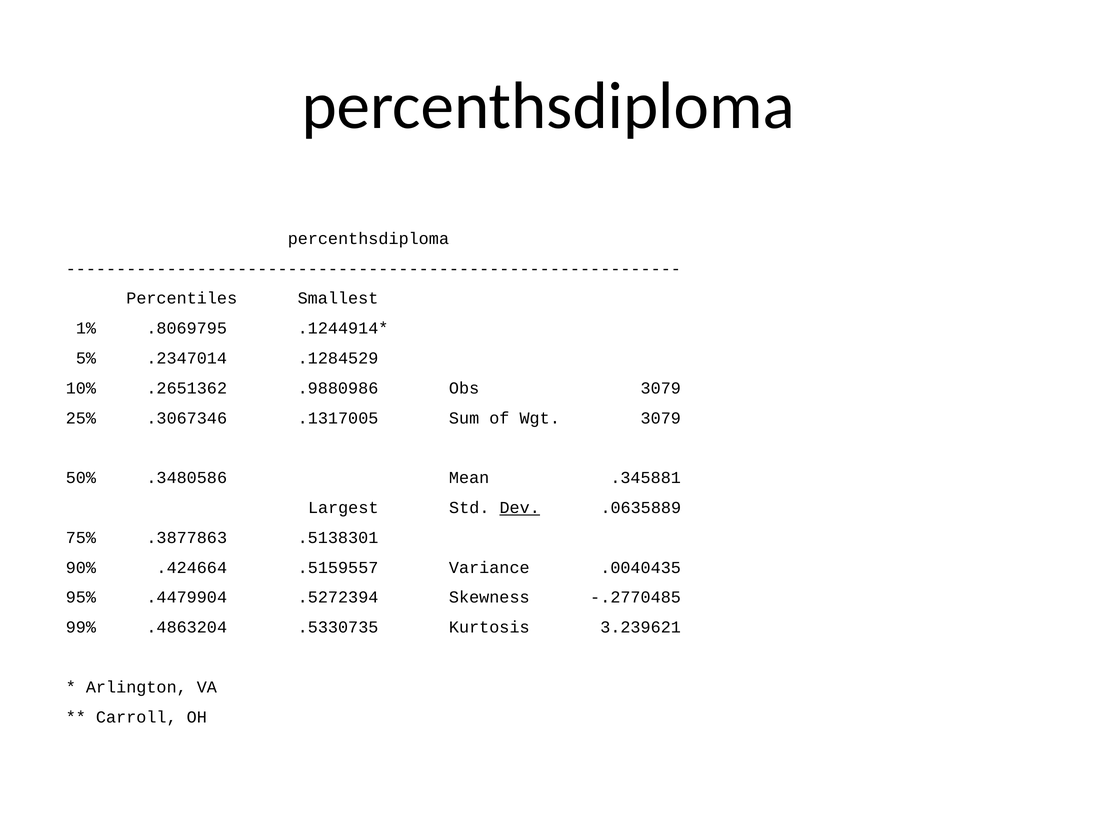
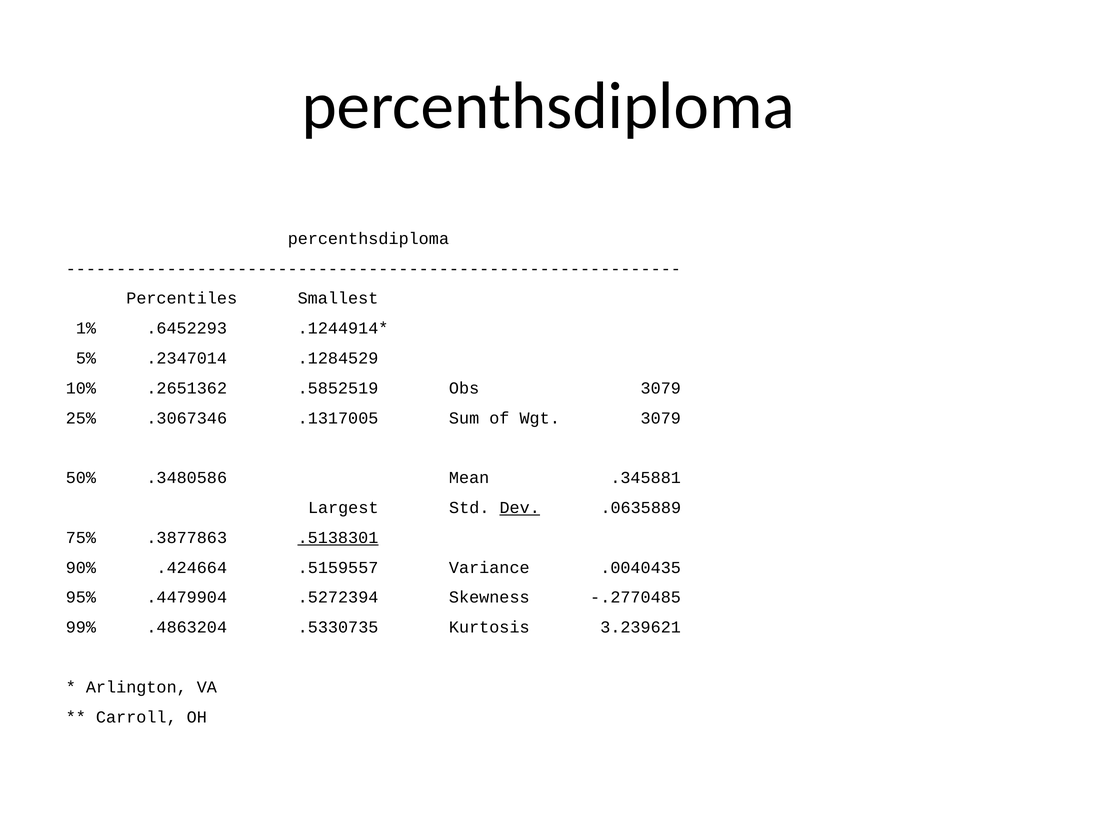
.8069795: .8069795 -> .6452293
.9880986: .9880986 -> .5852519
.5138301 underline: none -> present
